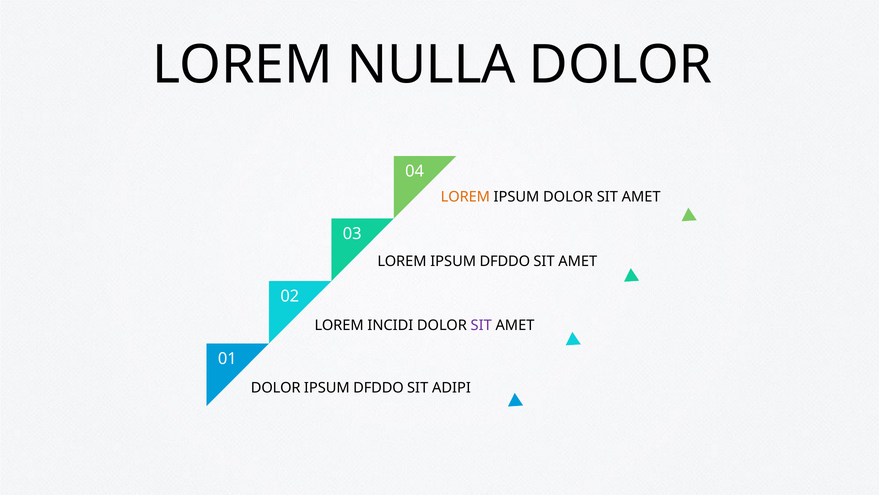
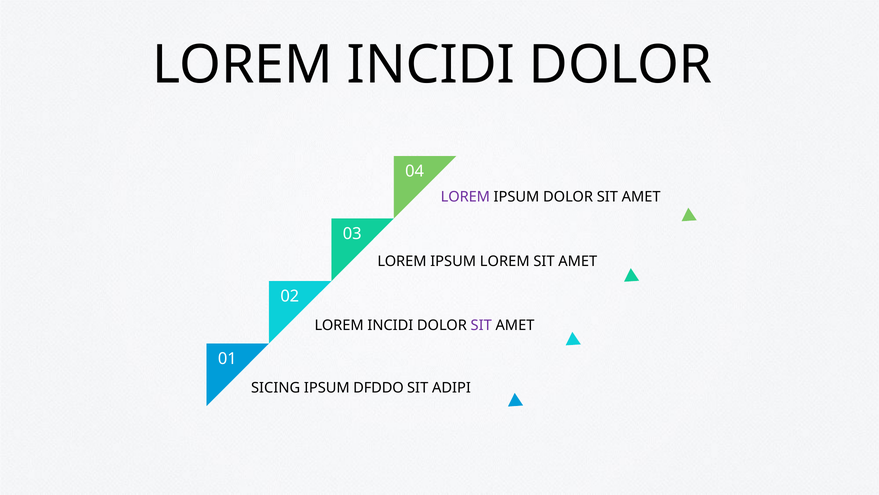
NULLA at (431, 65): NULLA -> INCIDI
LOREM at (465, 197) colour: orange -> purple
LOREM IPSUM DFDDO: DFDDO -> LOREM
DOLOR at (276, 388): DOLOR -> SICING
